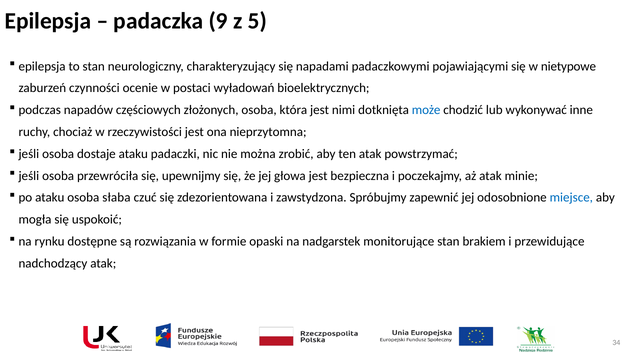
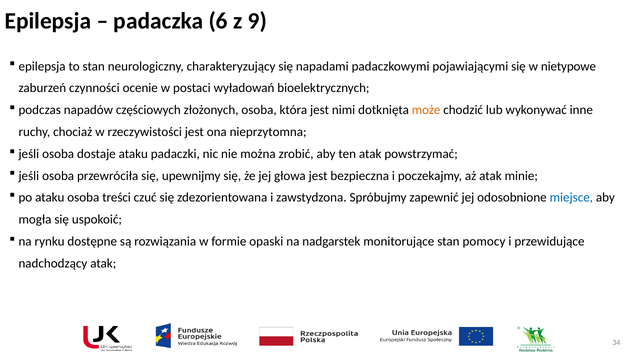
9: 9 -> 6
5: 5 -> 9
może colour: blue -> orange
słaba: słaba -> treści
brakiem: brakiem -> pomocy
